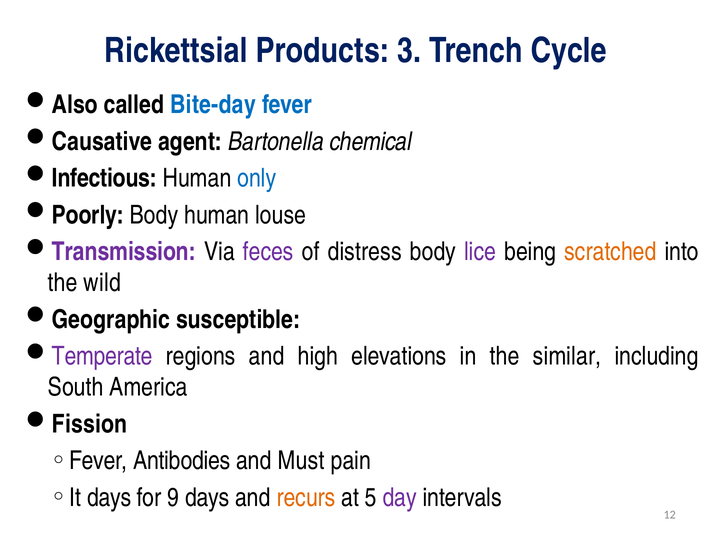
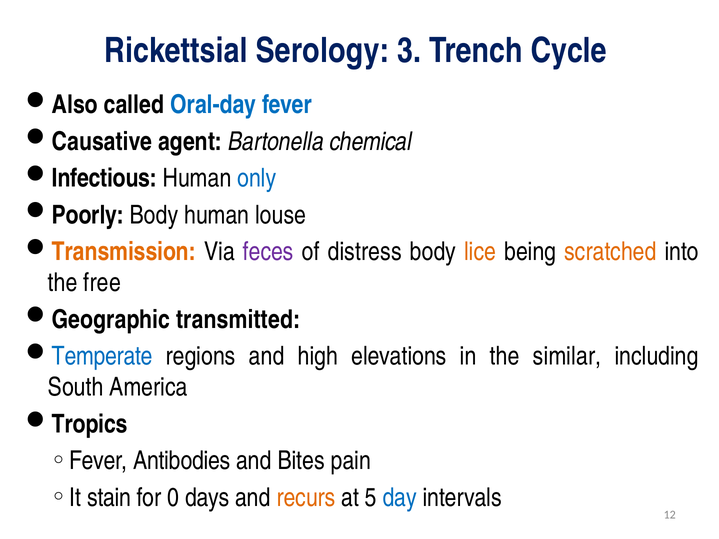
Products: Products -> Serology
Bite-day: Bite-day -> Oral-day
Transmission colour: purple -> orange
lice colour: purple -> orange
wild: wild -> free
susceptible: susceptible -> transmitted
Temperate colour: purple -> blue
Fission: Fission -> Tropics
Must: Must -> Bites
days at (109, 498): days -> stain
9: 9 -> 0
day colour: purple -> blue
